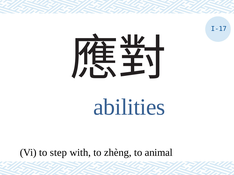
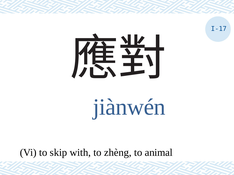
abilities: abilities -> jiànwén
step: step -> skip
